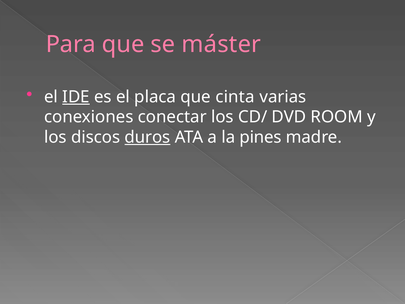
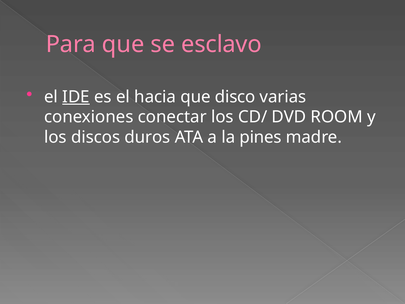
máster: máster -> esclavo
placa: placa -> hacia
cinta: cinta -> disco
duros underline: present -> none
